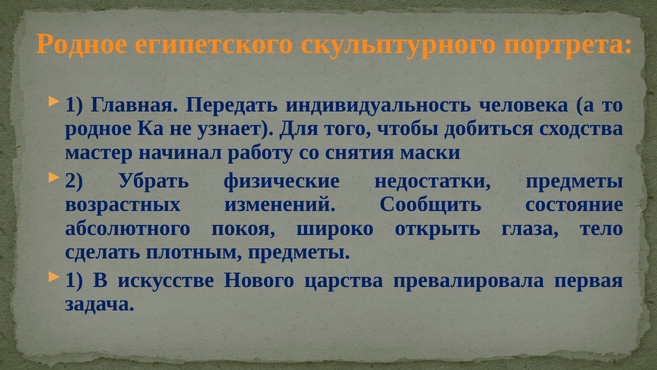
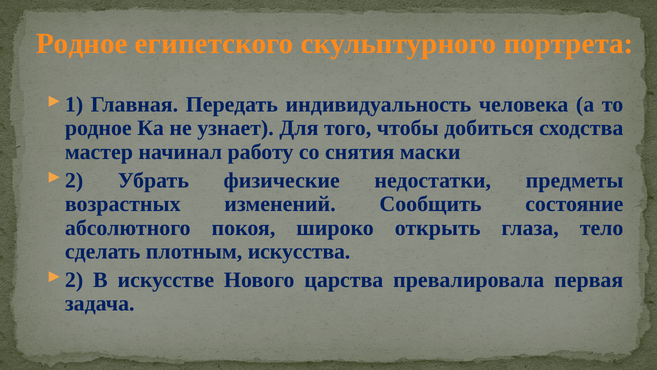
плотным предметы: предметы -> искусства
1 at (74, 280): 1 -> 2
